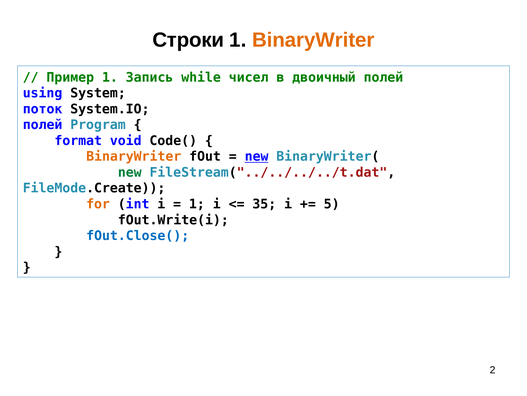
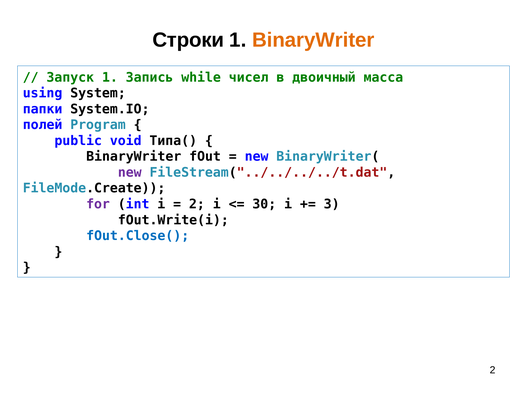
Пример: Пример -> Запуск
двоичный полей: полей -> масса
поток: поток -> папки
format: format -> public
Code(: Code( -> Типа(
BinaryWriter at (134, 156) colour: orange -> black
new at (257, 156) underline: present -> none
new at (130, 172) colour: green -> purple
for colour: orange -> purple
1 at (197, 204): 1 -> 2
35: 35 -> 30
5: 5 -> 3
